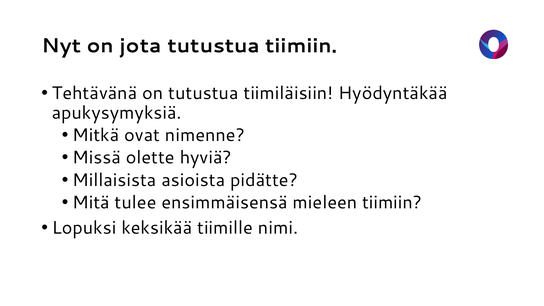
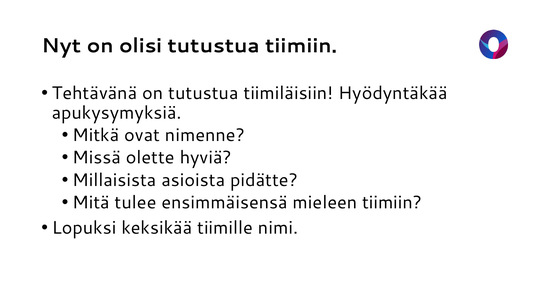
jota: jota -> olisi
